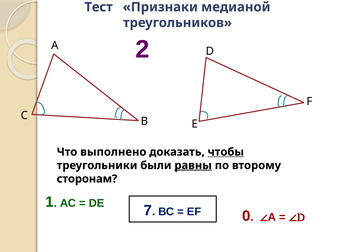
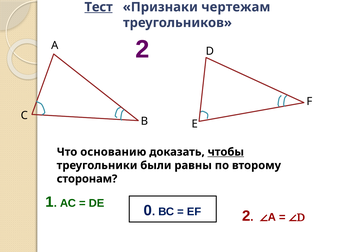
Тест underline: none -> present
медианой: медианой -> чертежам
выполнено: выполнено -> основанию
равны underline: present -> none
7: 7 -> 0
ЕF 0: 0 -> 2
